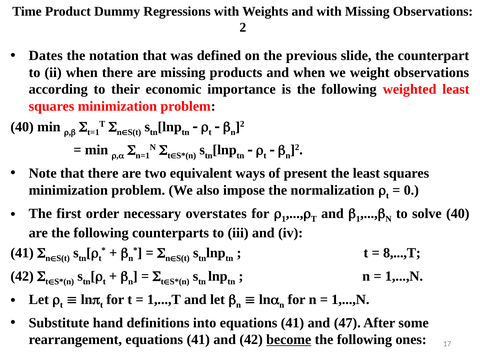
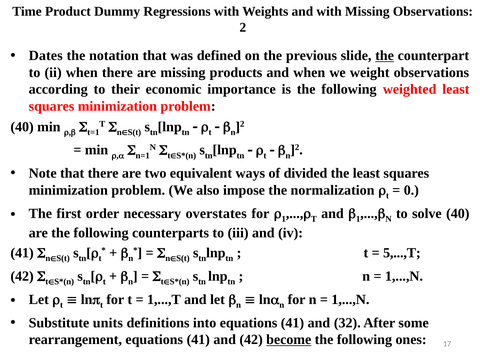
the at (385, 56) underline: none -> present
present: present -> divided
8,...,T: 8,...,T -> 5,...,T
hand: hand -> units
47: 47 -> 32
